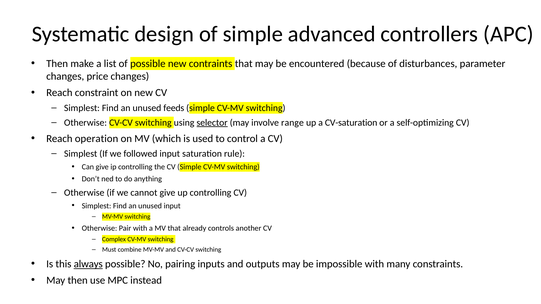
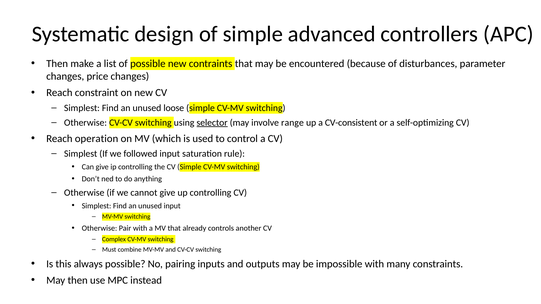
feeds: feeds -> loose
CV-saturation: CV-saturation -> CV-consistent
always underline: present -> none
